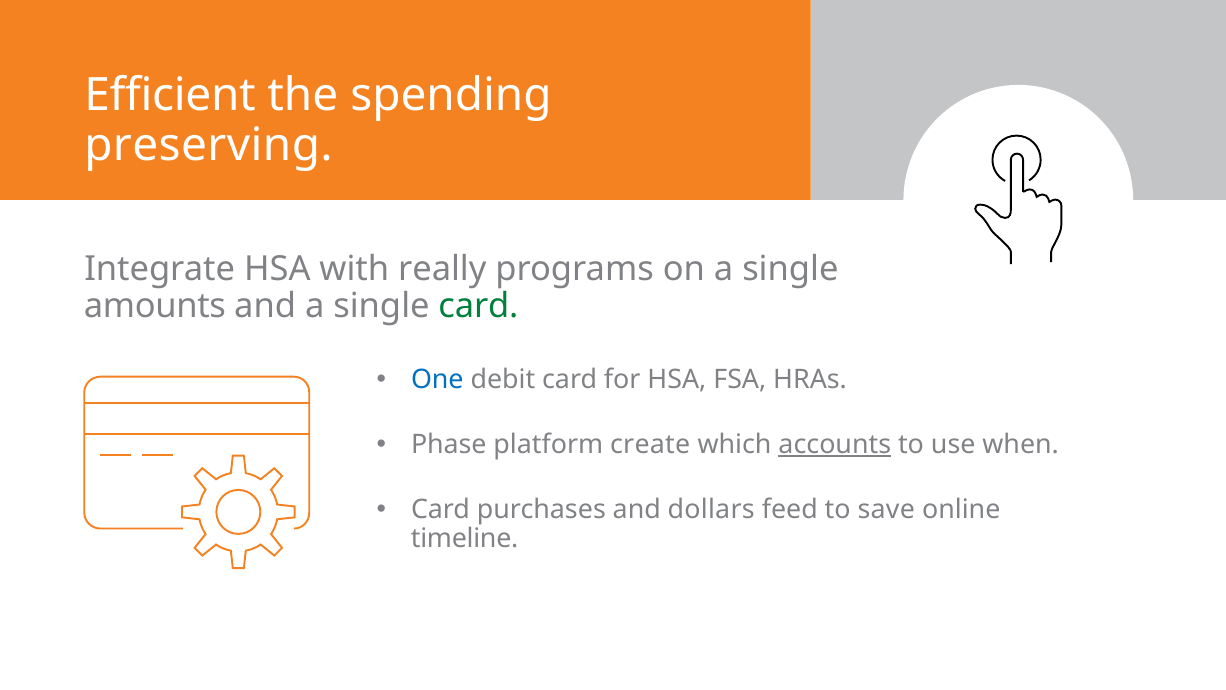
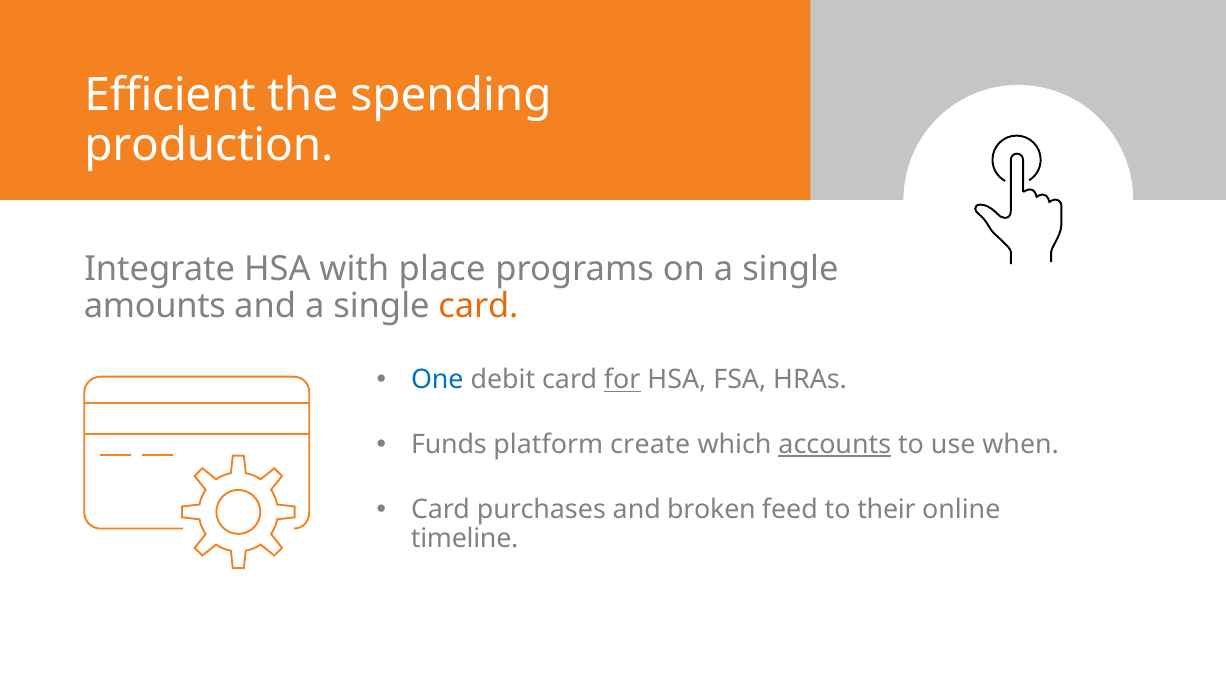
preserving: preserving -> production
really: really -> place
card at (478, 306) colour: green -> orange
for underline: none -> present
Phase: Phase -> Funds
dollars: dollars -> broken
save: save -> their
